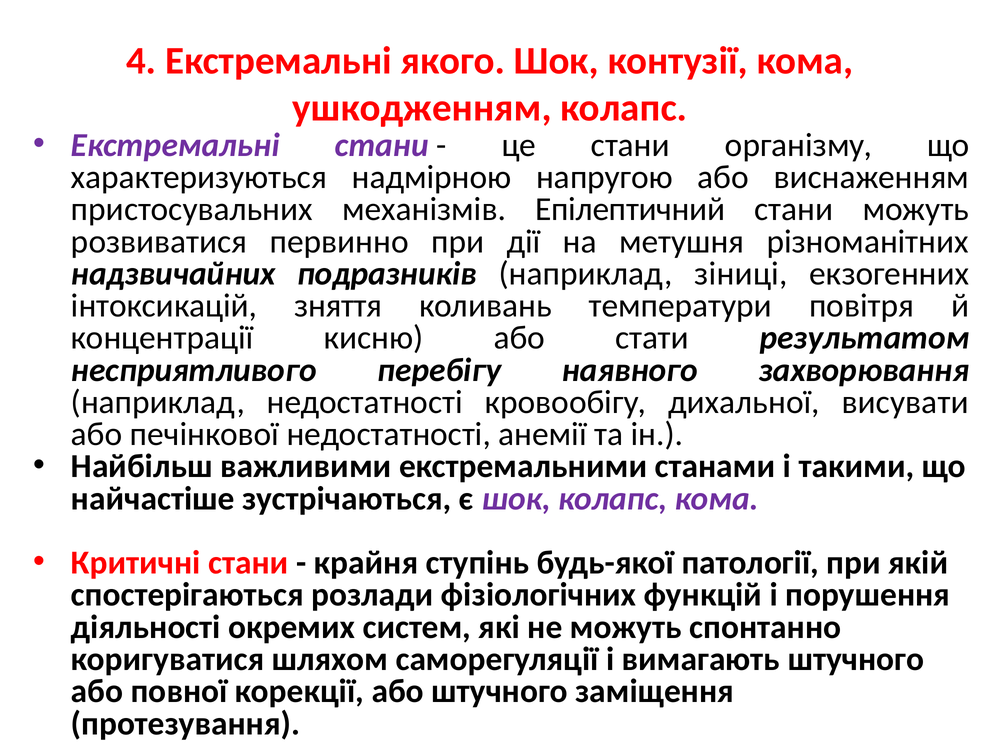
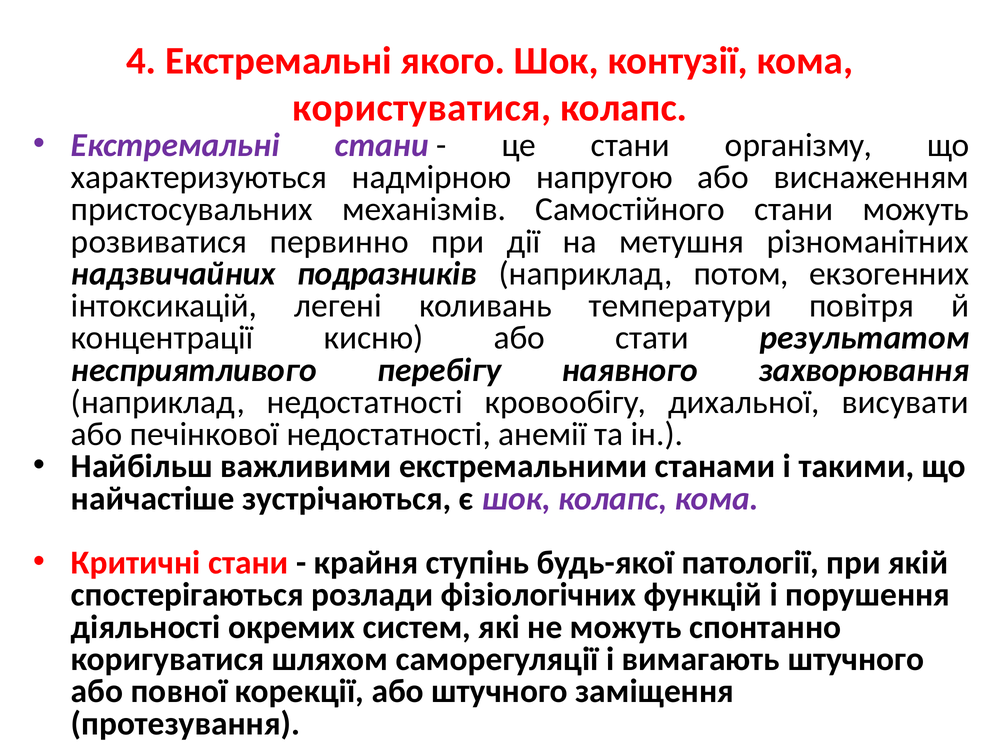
ушкодженням: ушкодженням -> користуватися
Епілептичний: Епілептичний -> Самостійного
зіниці: зіниці -> потом
зняття: зняття -> легені
